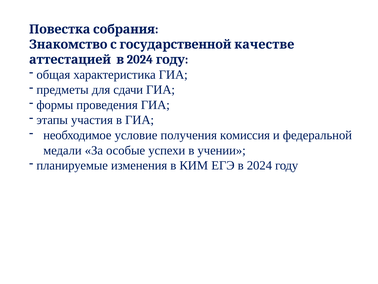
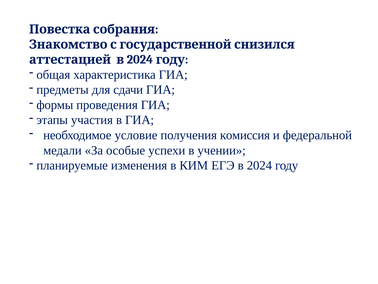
качестве: качестве -> снизился
